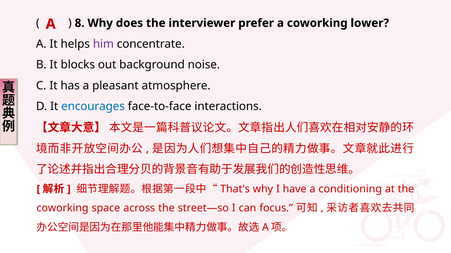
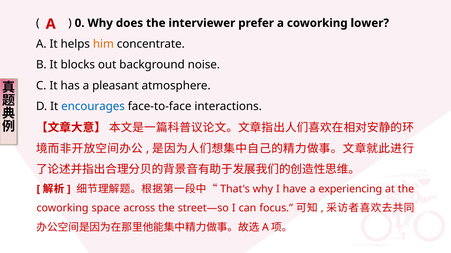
8: 8 -> 0
him colour: purple -> orange
conditioning: conditioning -> experiencing
